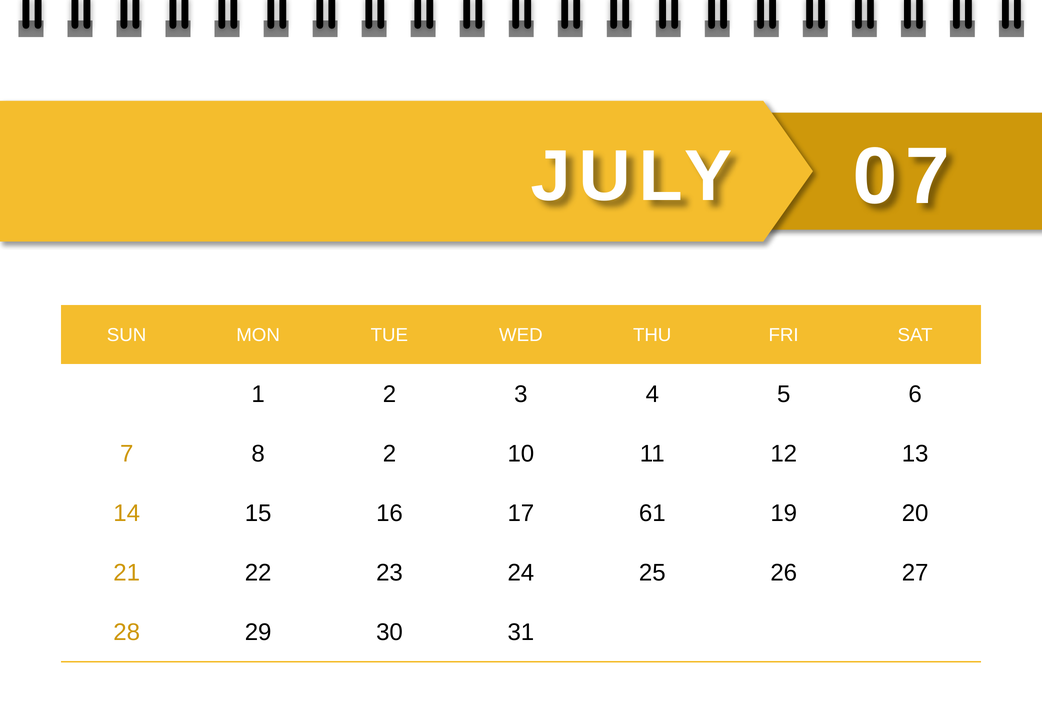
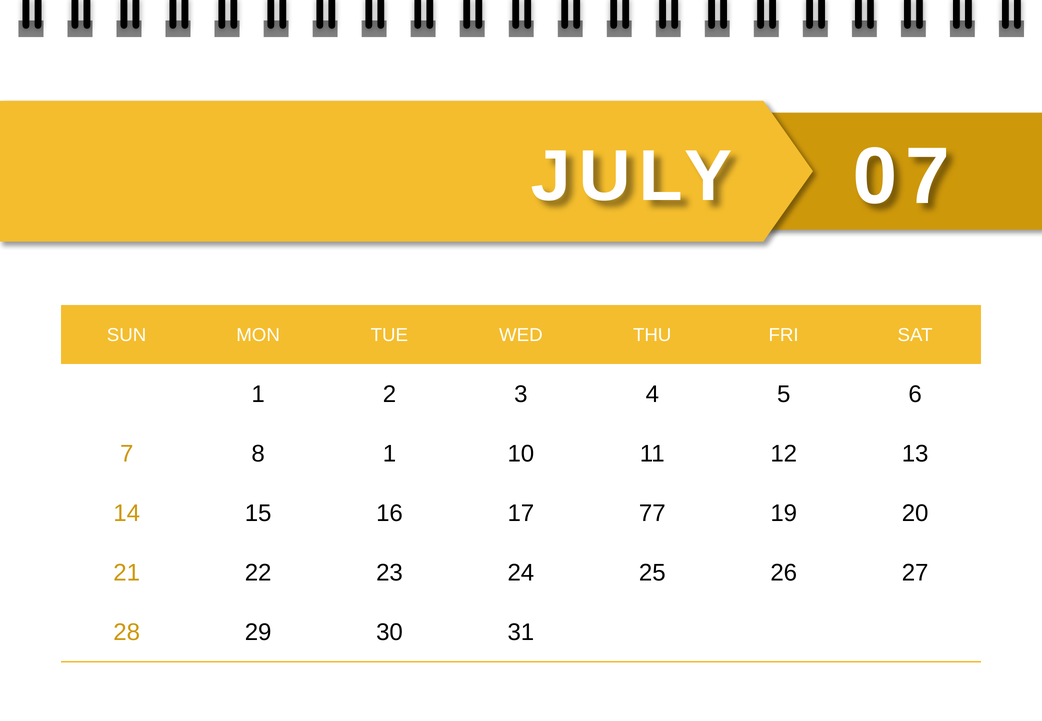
8 2: 2 -> 1
61: 61 -> 77
